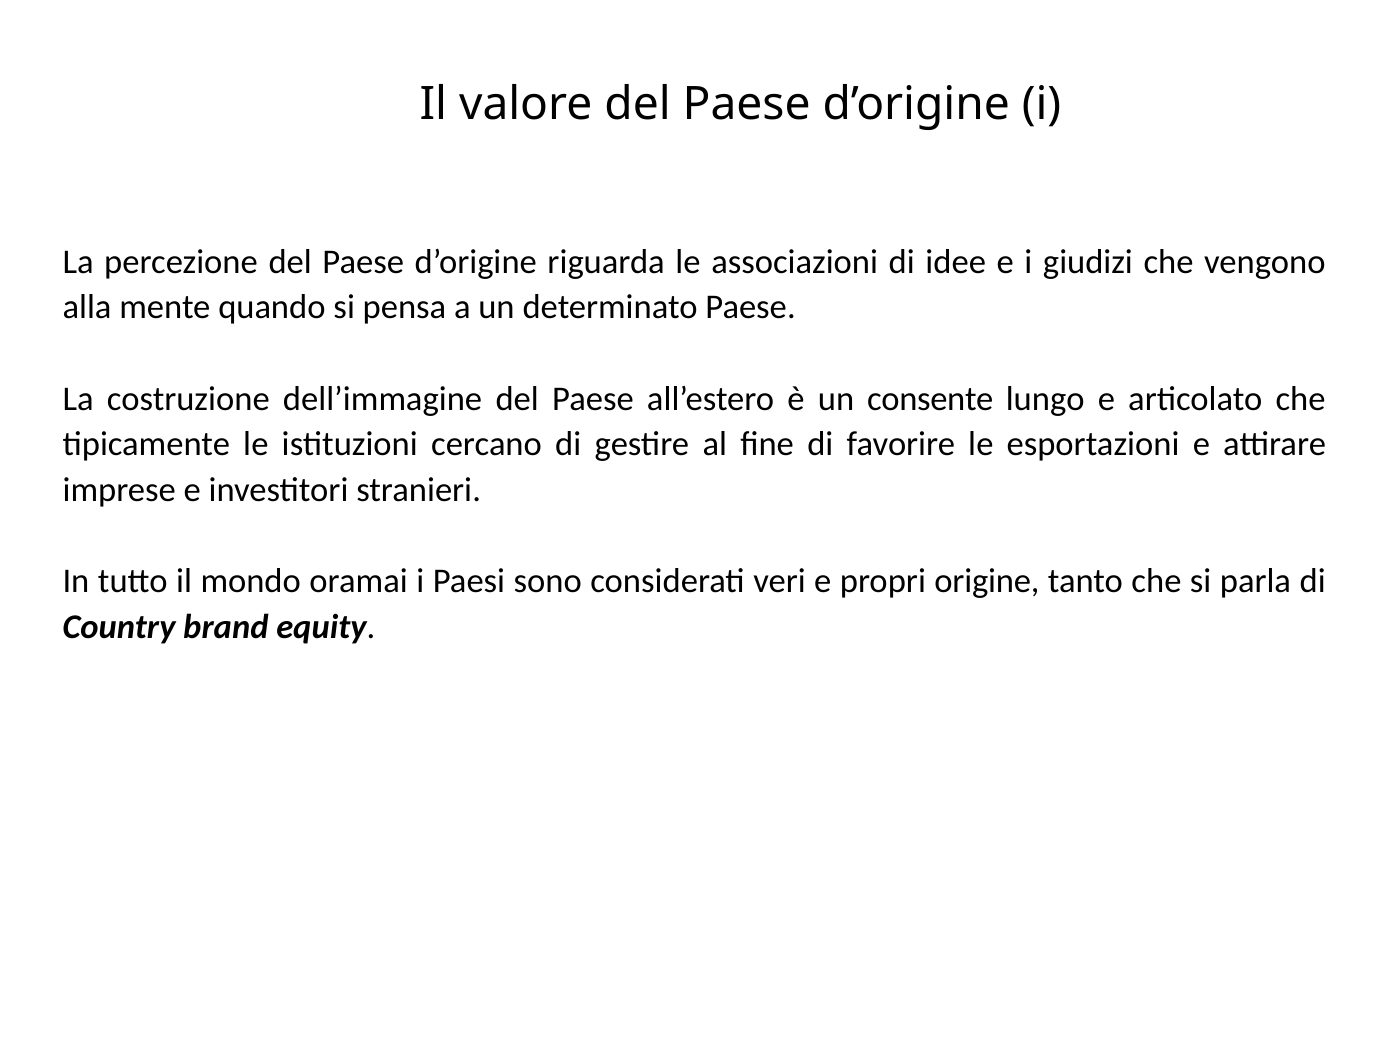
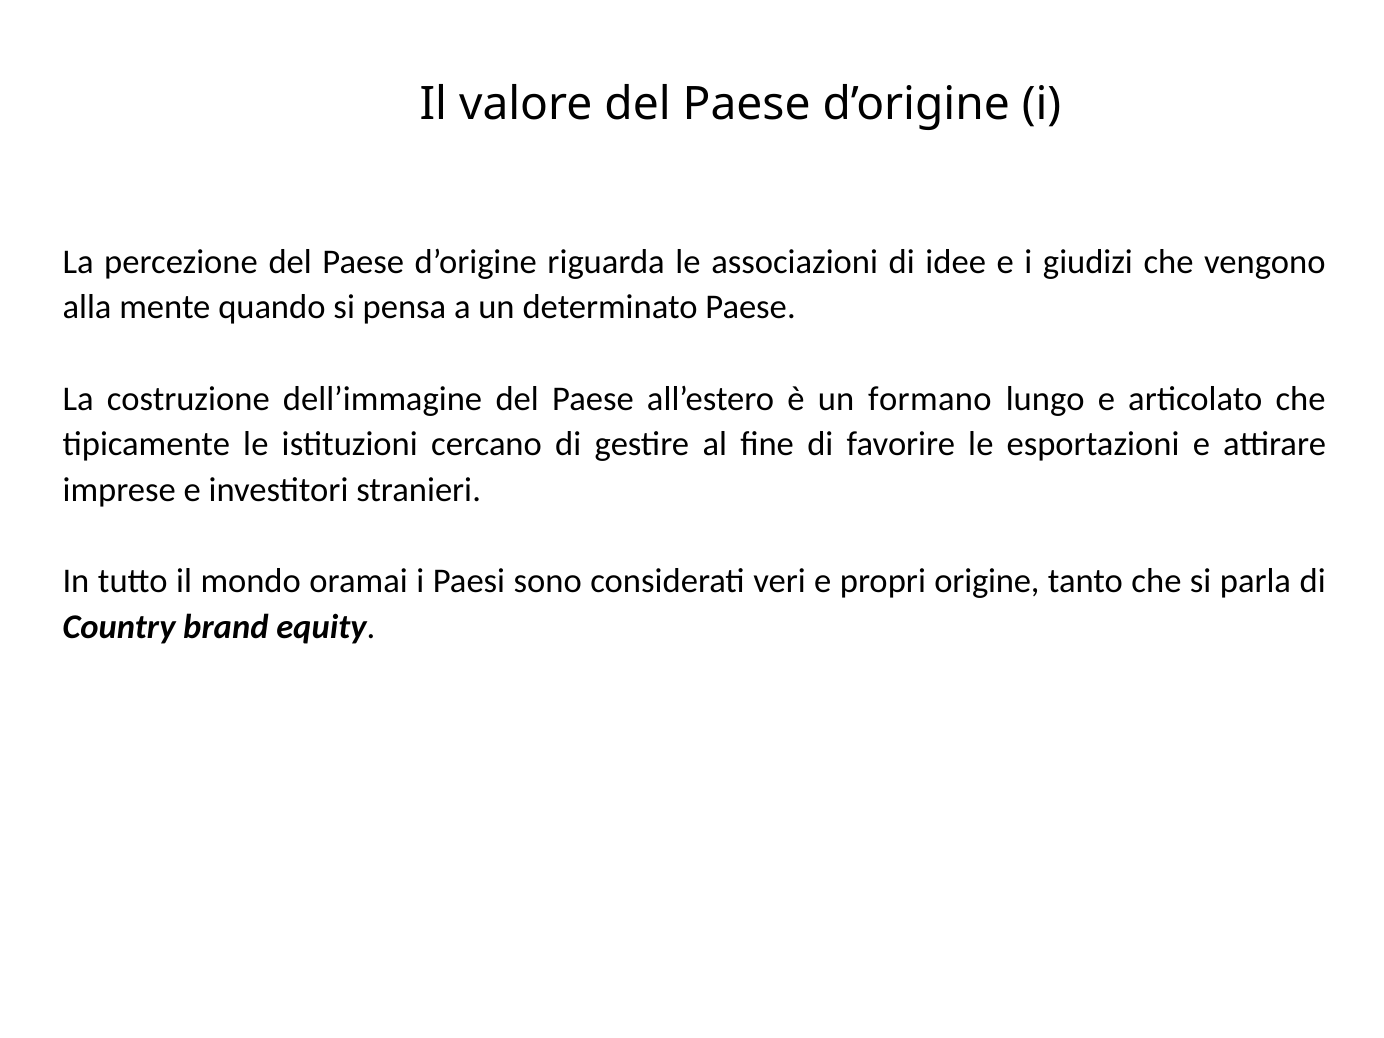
consente: consente -> formano
